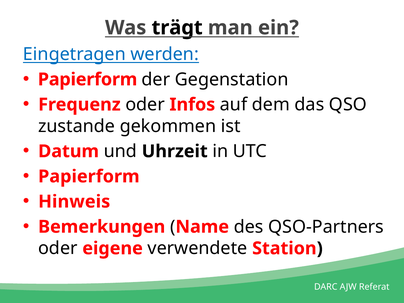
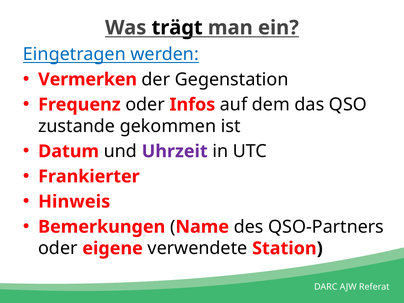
Papierform at (88, 79): Papierform -> Vermerken
Uhrzeit colour: black -> purple
Papierform at (89, 176): Papierform -> Frankierter
